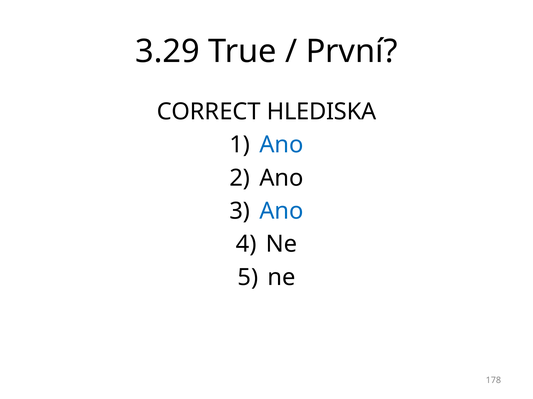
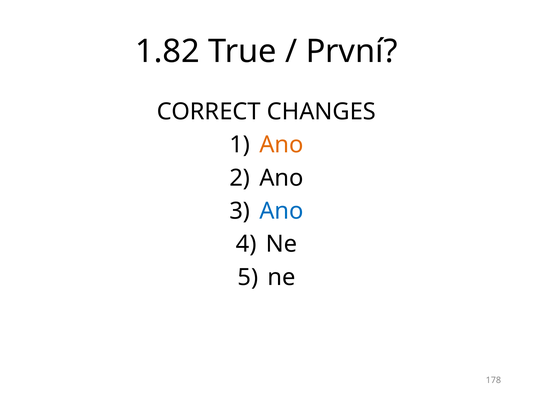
3.29: 3.29 -> 1.82
HLEDISKA: HLEDISKA -> CHANGES
Ano at (281, 145) colour: blue -> orange
